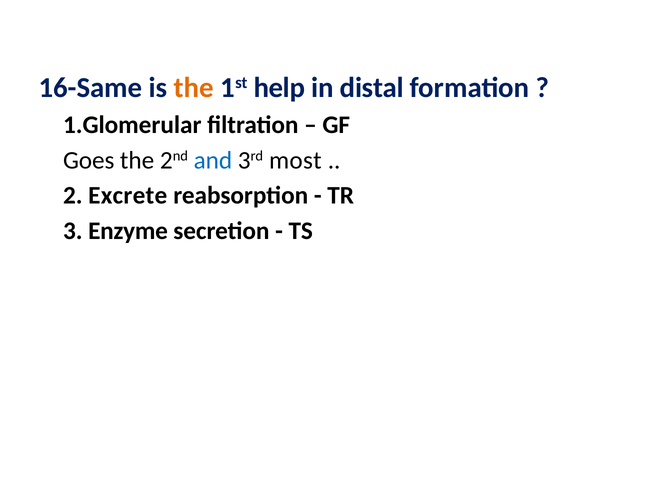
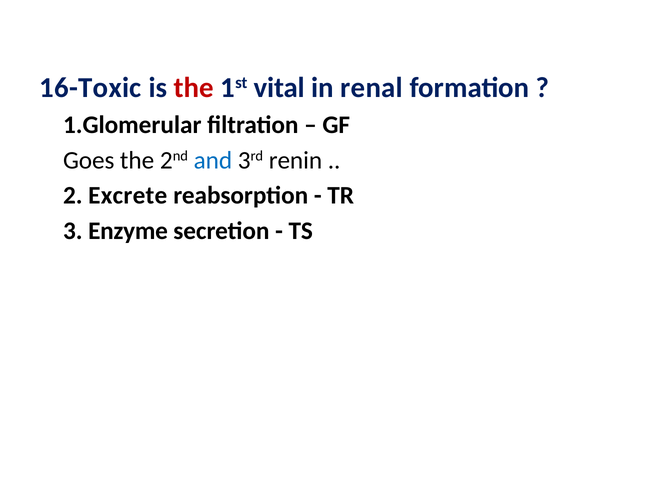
16-Same: 16-Same -> 16-Toxic
the at (194, 87) colour: orange -> red
help: help -> vital
distal: distal -> renal
most: most -> renin
